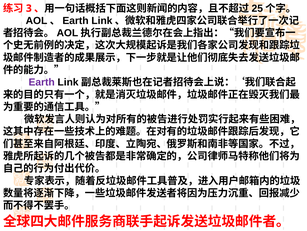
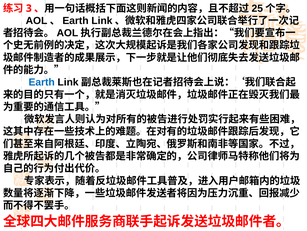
Earth colour: purple -> blue
